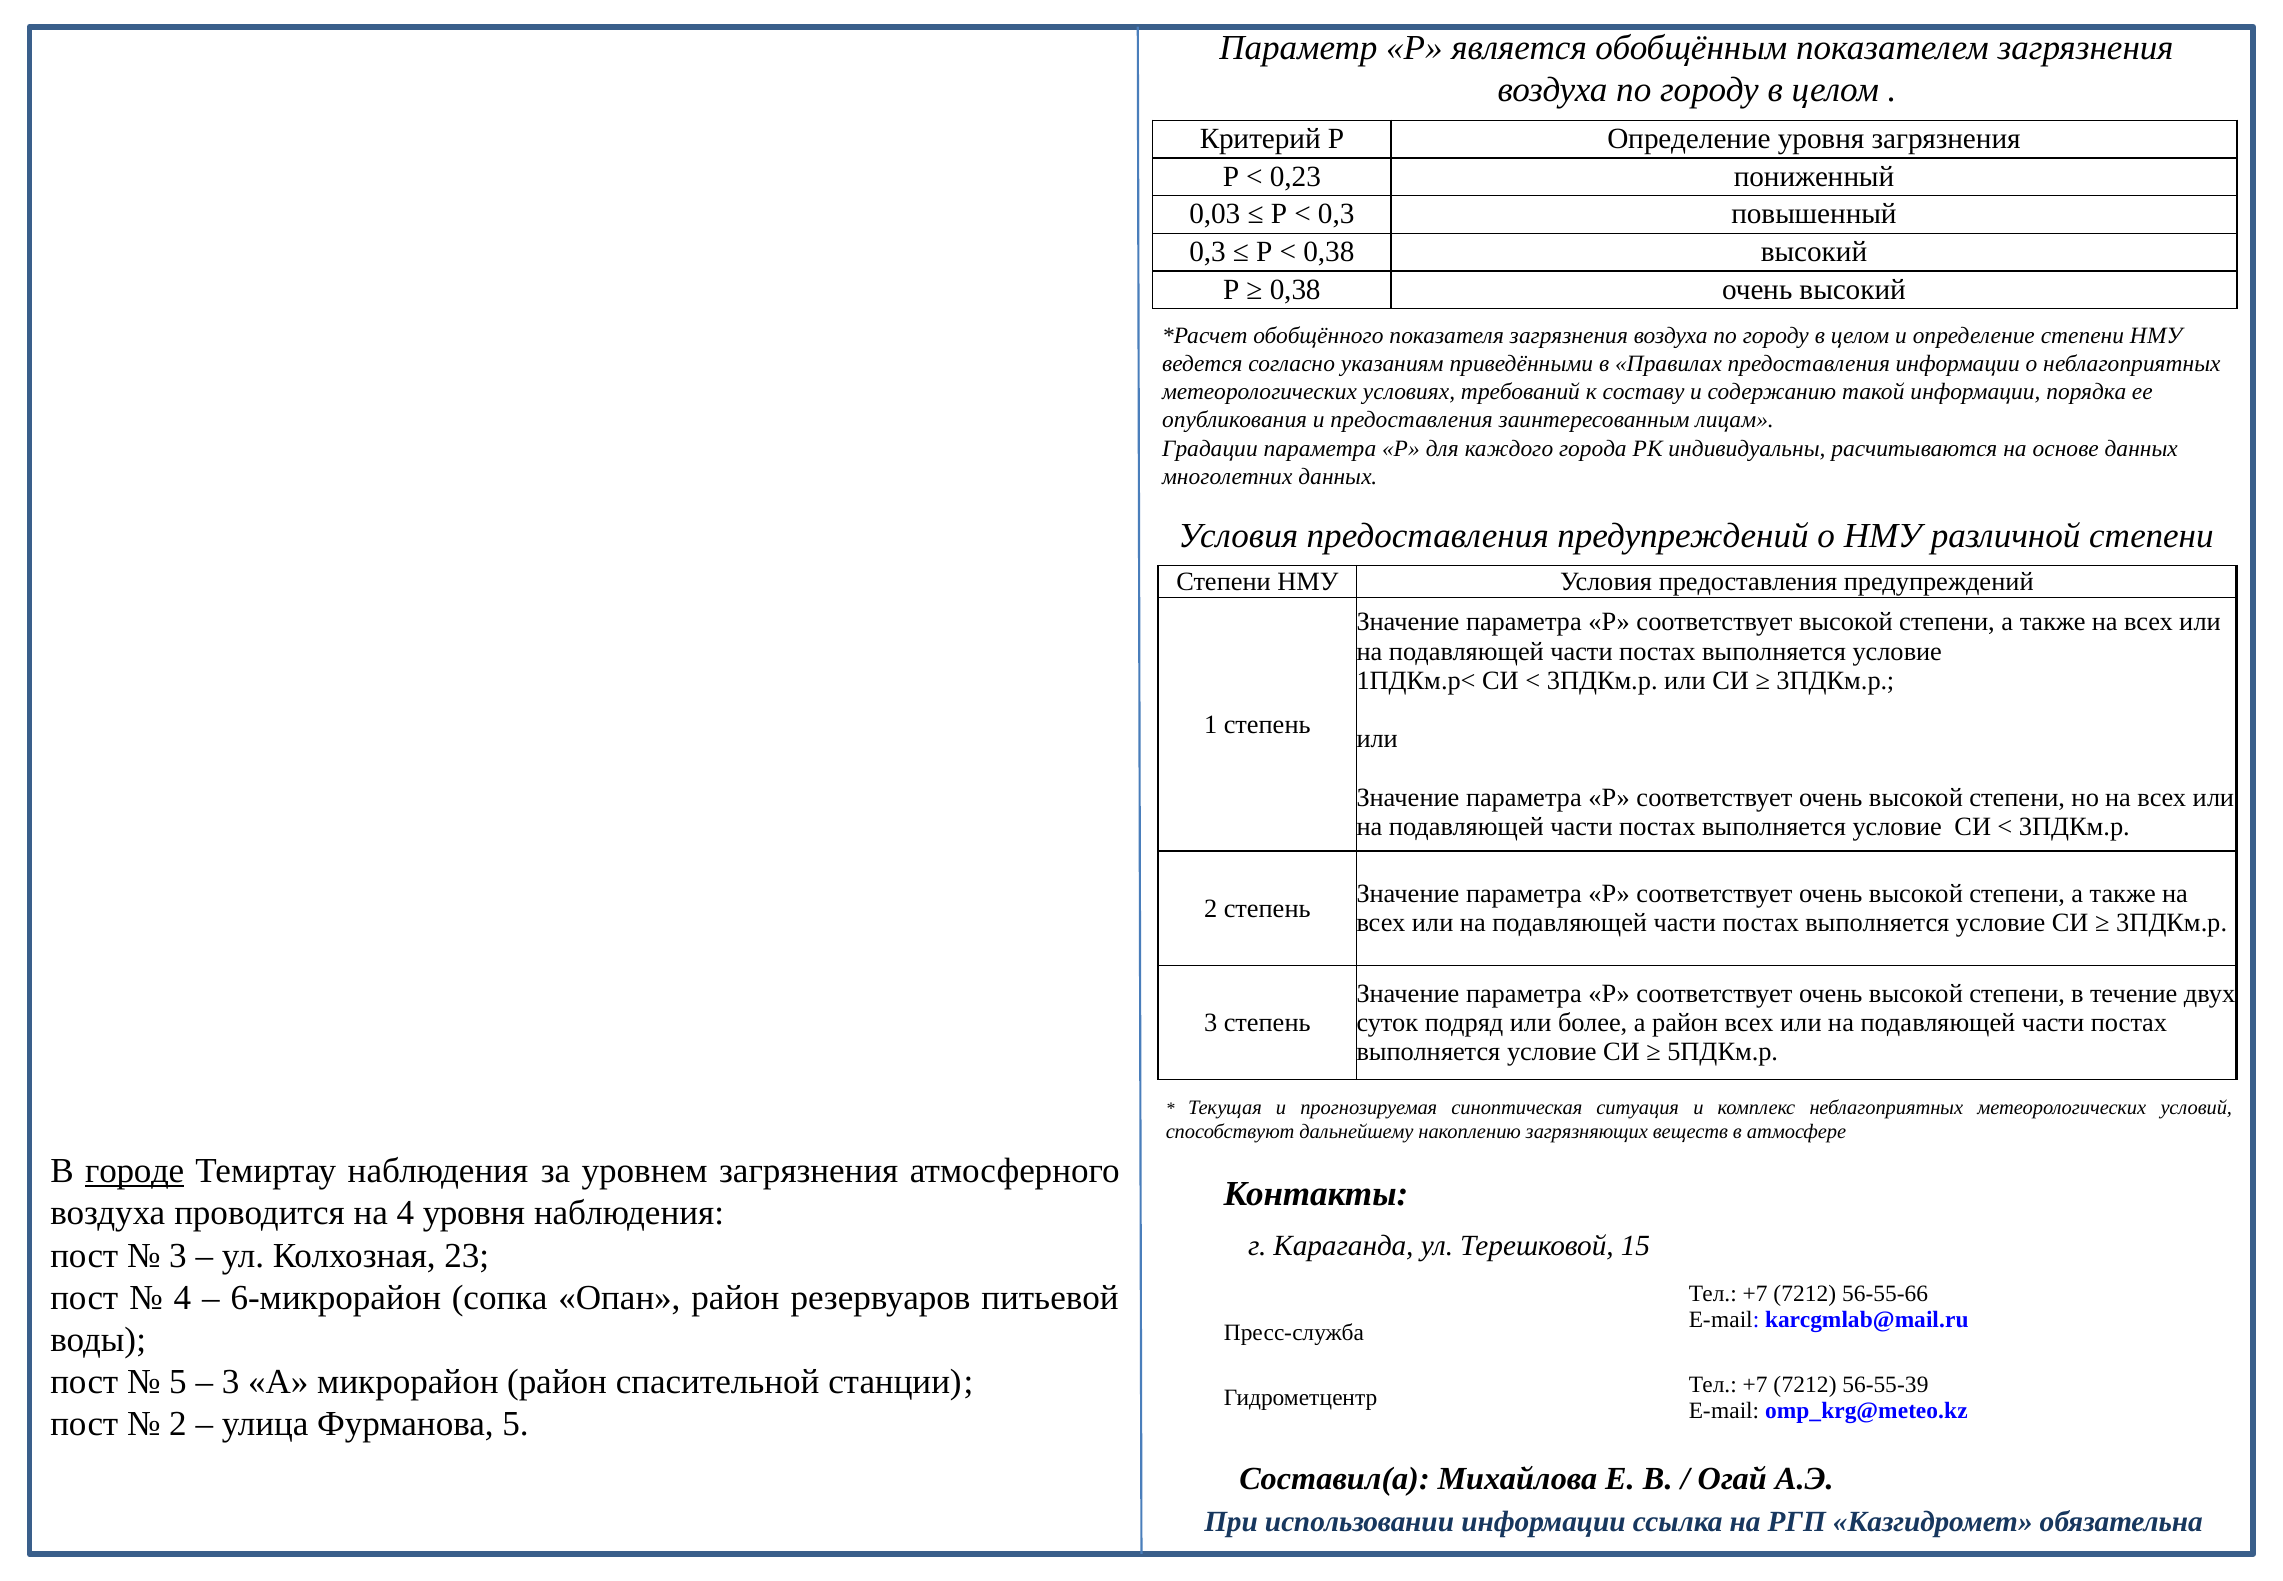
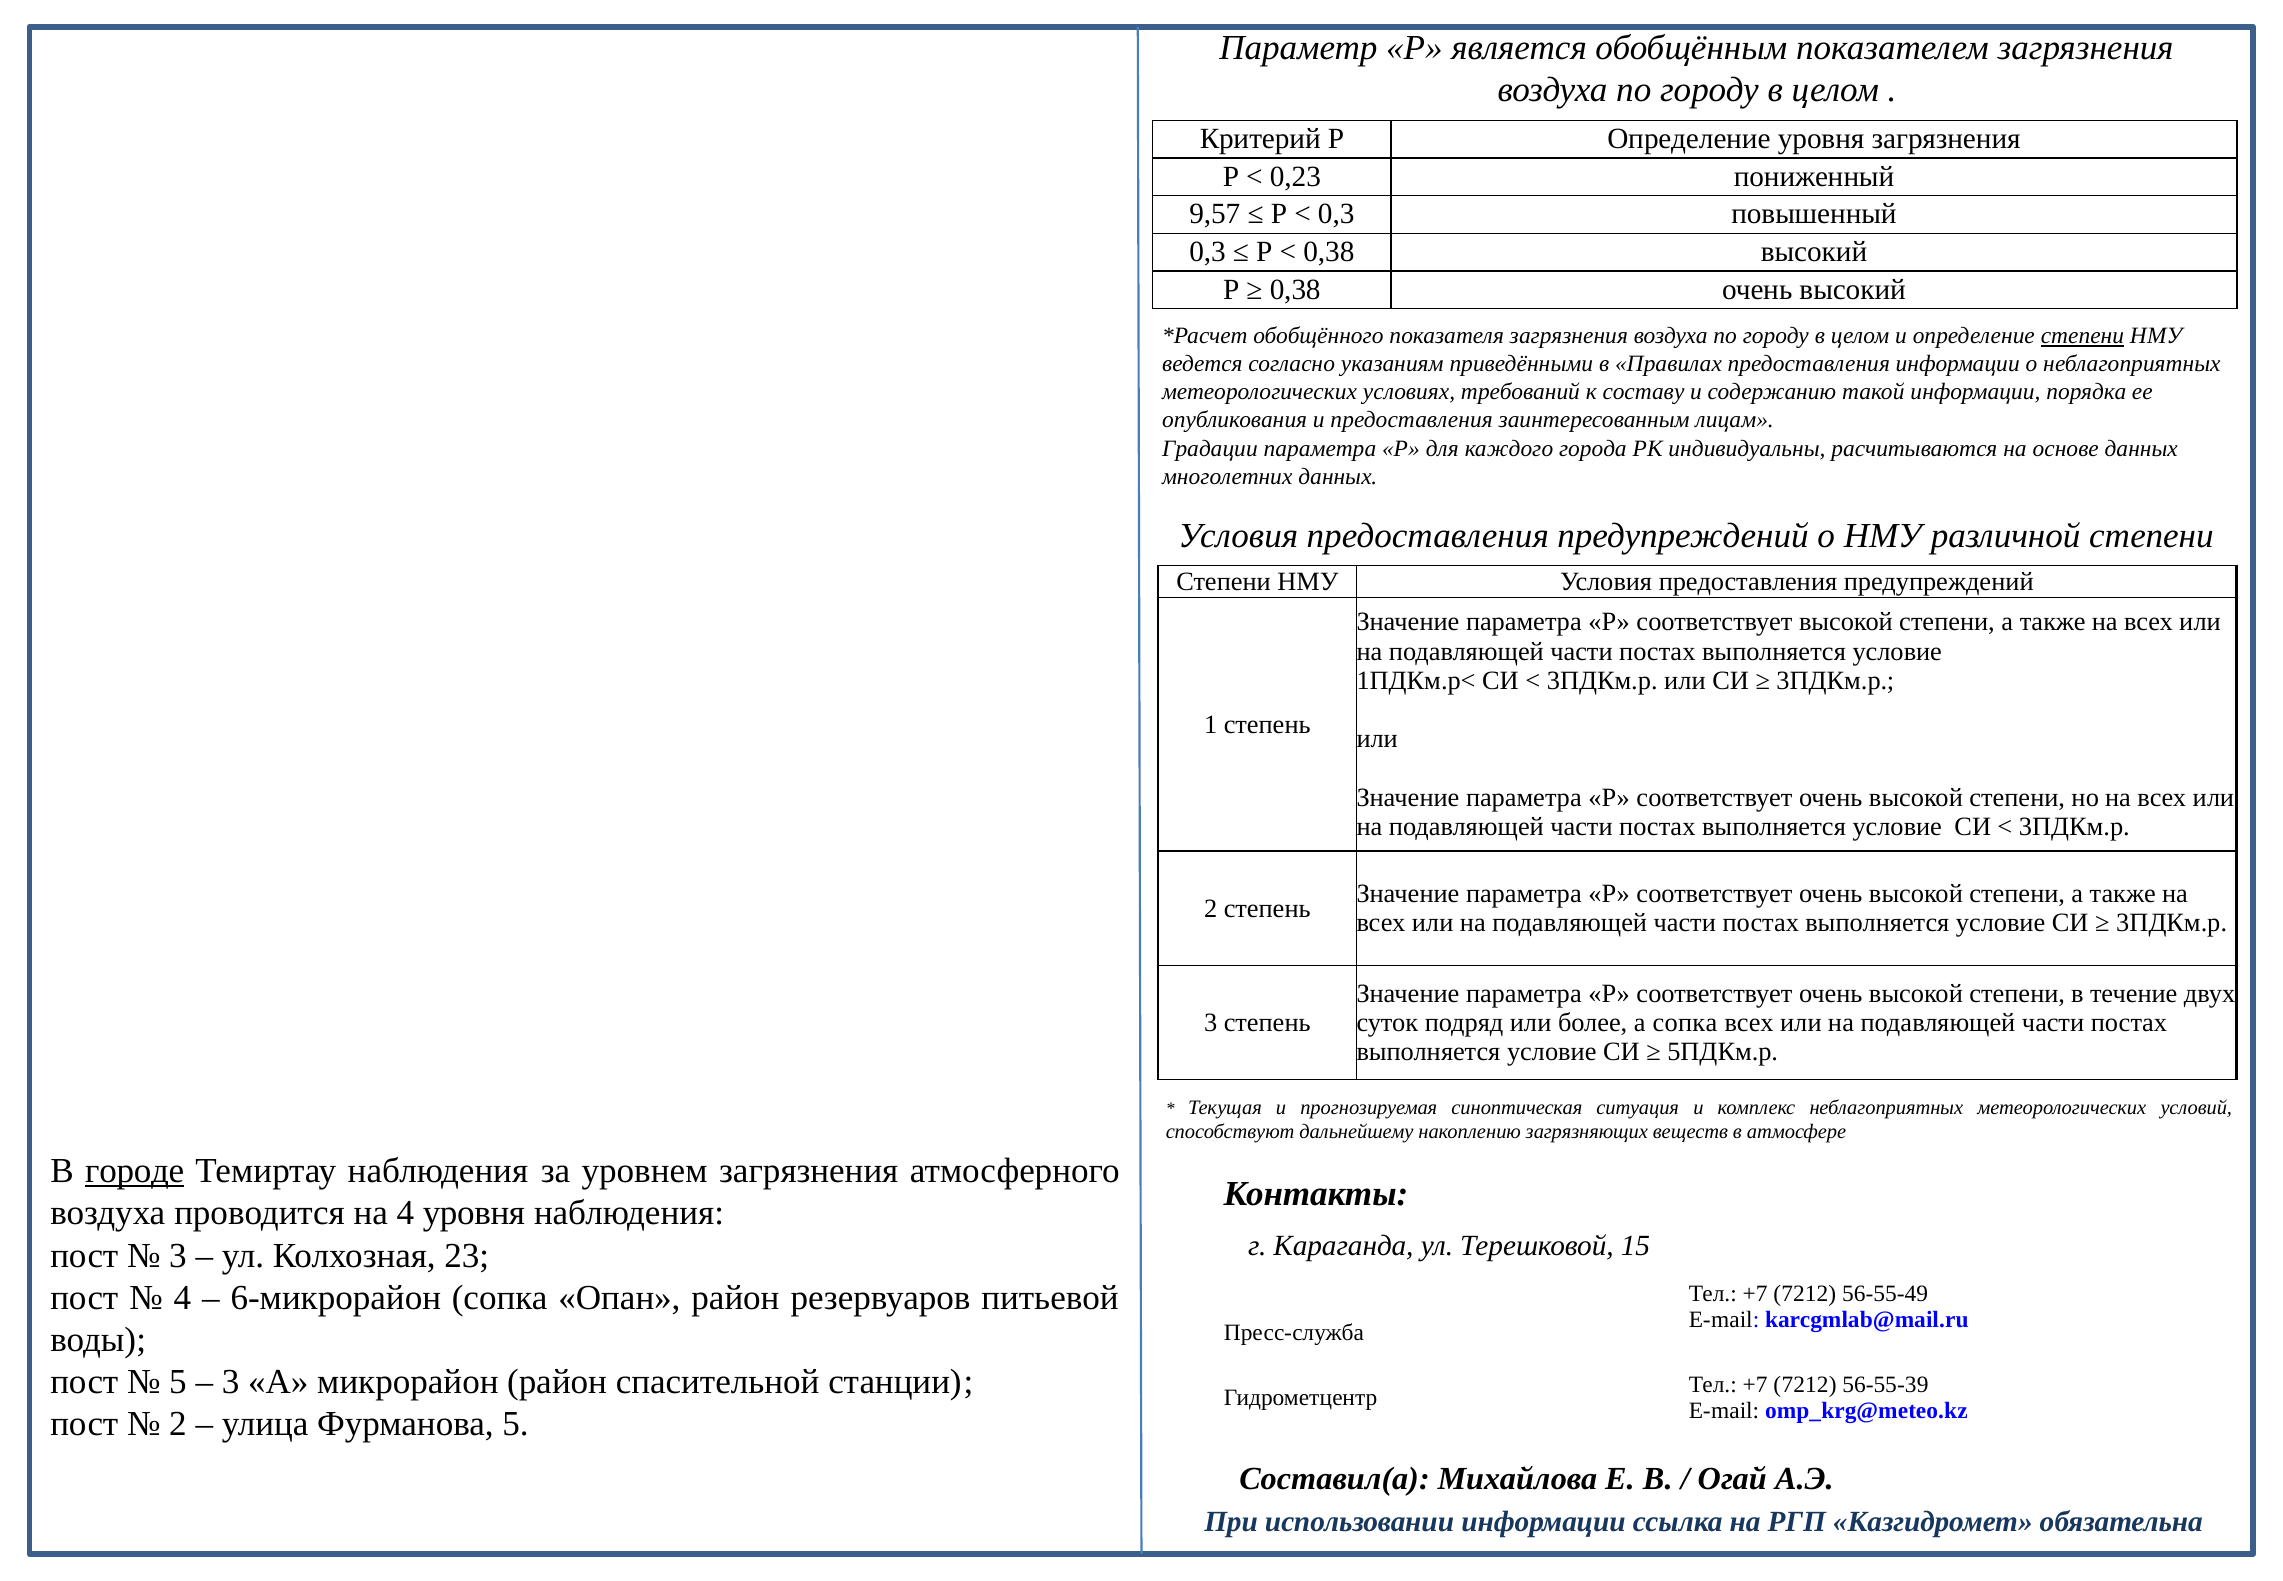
0,03: 0,03 -> 9,57
степени at (2082, 336) underline: none -> present
а район: район -> сопка
56-55-66: 56-55-66 -> 56-55-49
